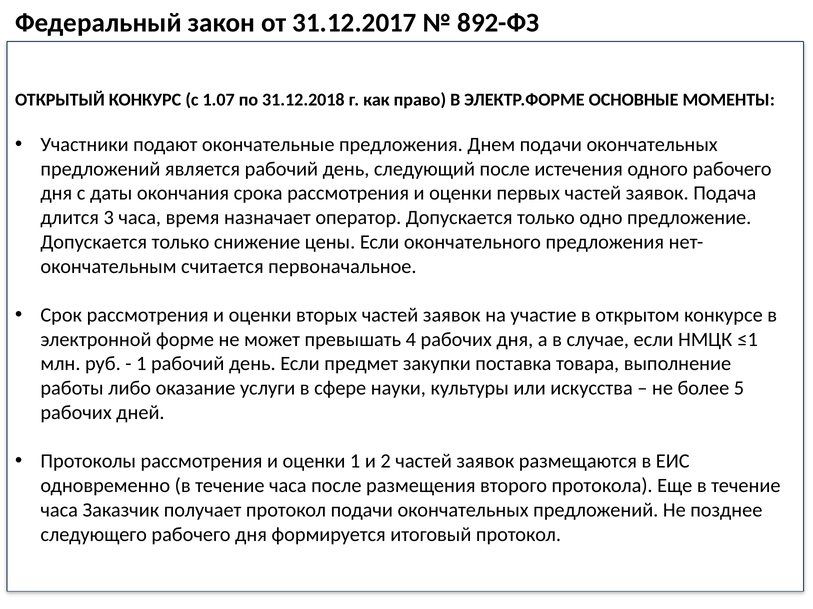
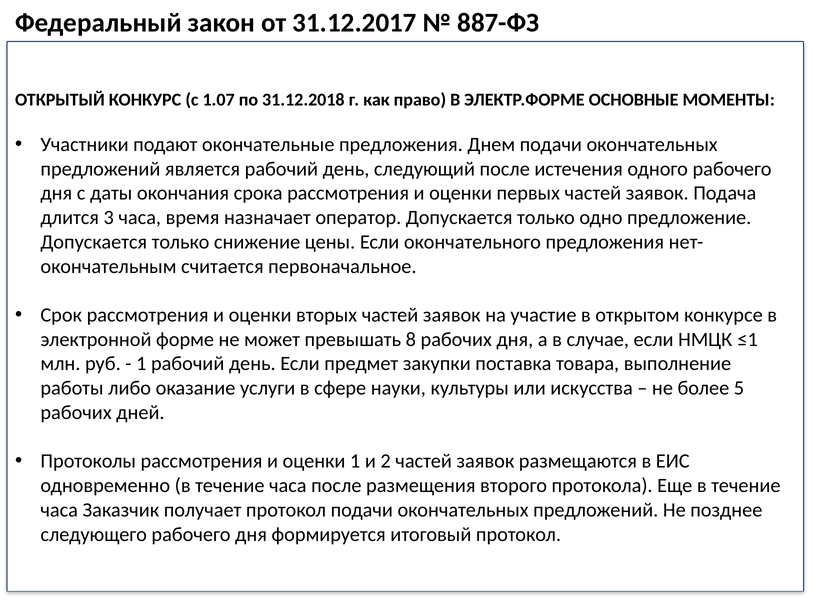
892-ФЗ: 892-ФЗ -> 887-ФЗ
4: 4 -> 8
